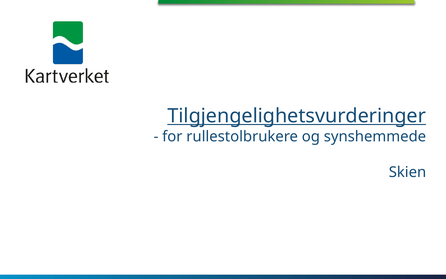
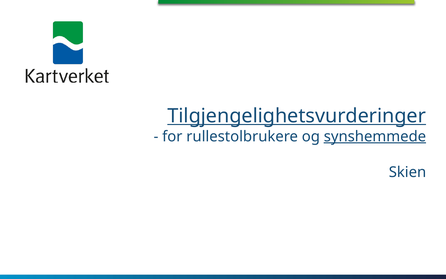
synshemmede underline: none -> present
